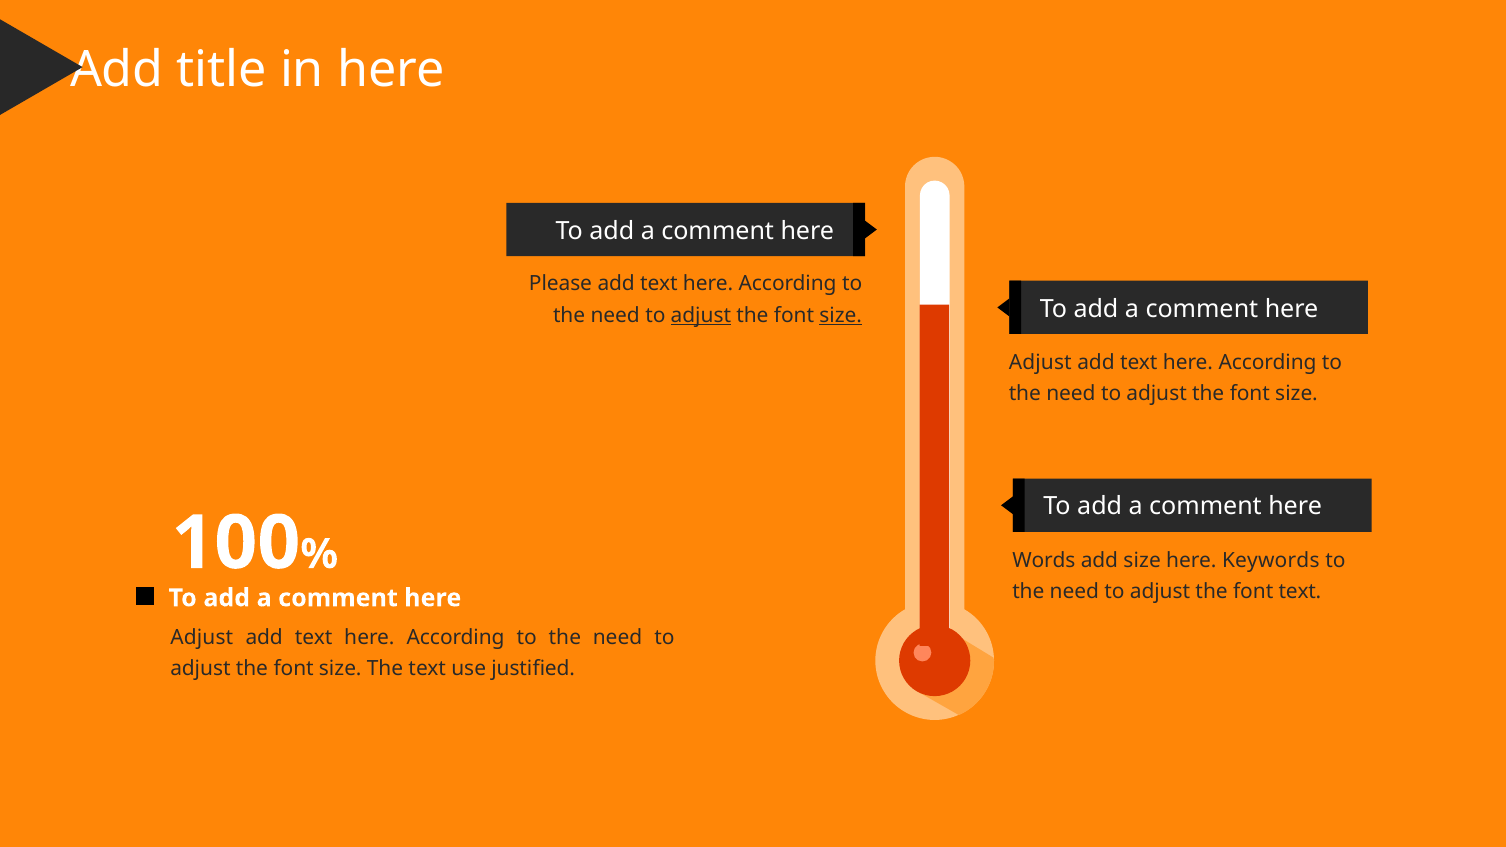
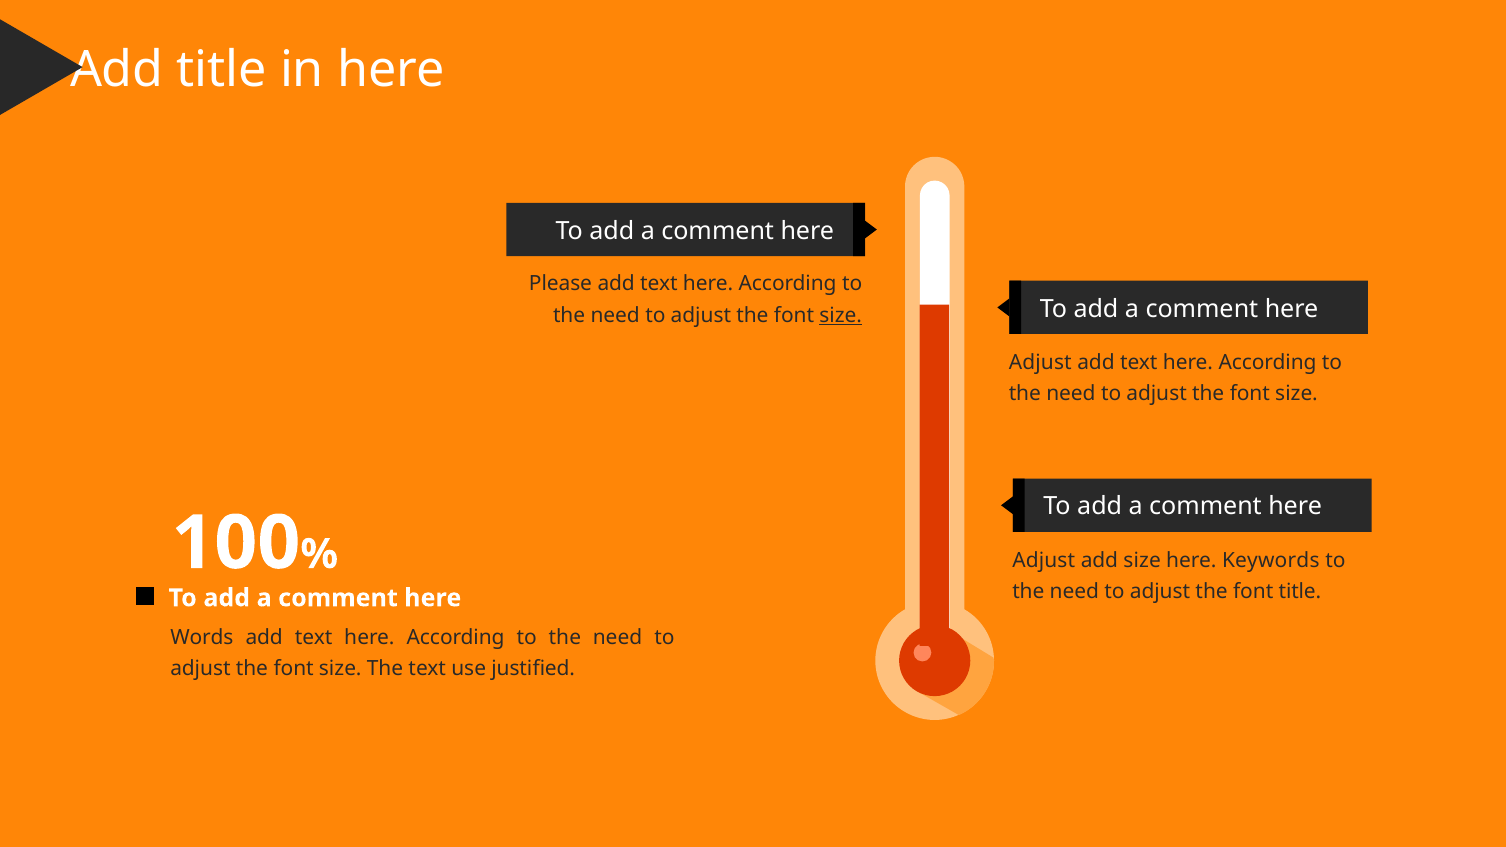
adjust at (701, 315) underline: present -> none
Words at (1044, 560): Words -> Adjust
font text: text -> title
Adjust at (202, 637): Adjust -> Words
